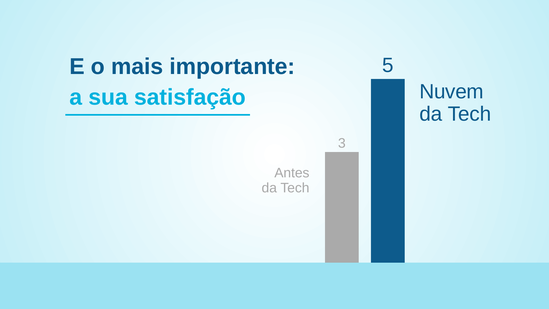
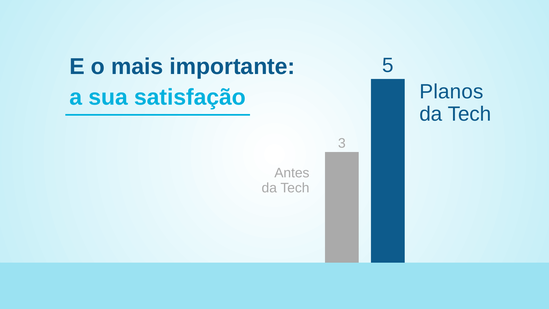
Nuvem: Nuvem -> Planos
